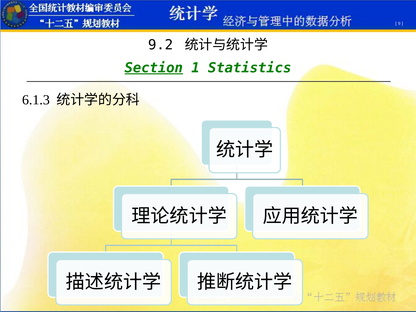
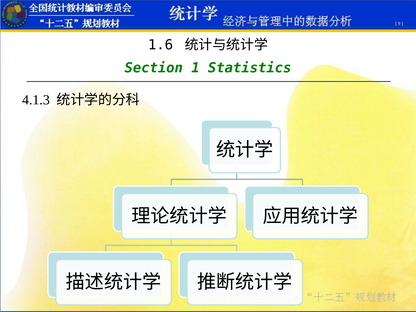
9.2: 9.2 -> 1.6
Section underline: present -> none
6.1.3: 6.1.3 -> 4.1.3
